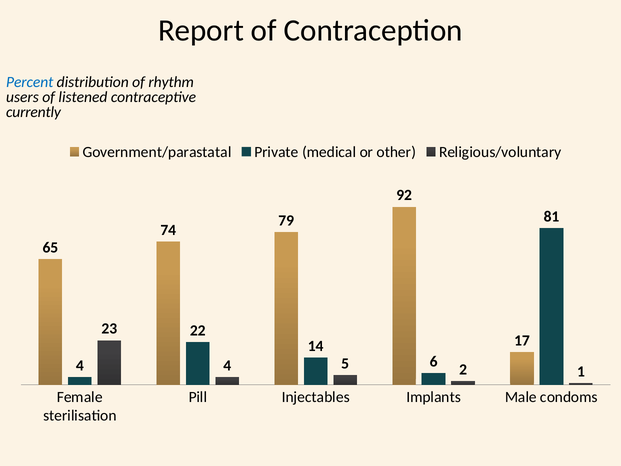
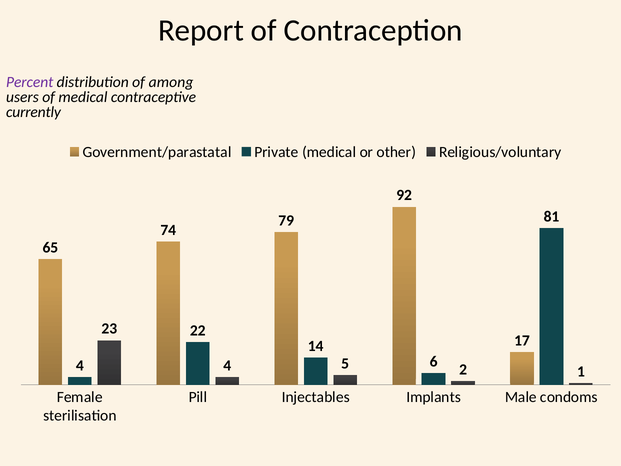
Percent colour: blue -> purple
rhythm: rhythm -> among
of listened: listened -> medical
